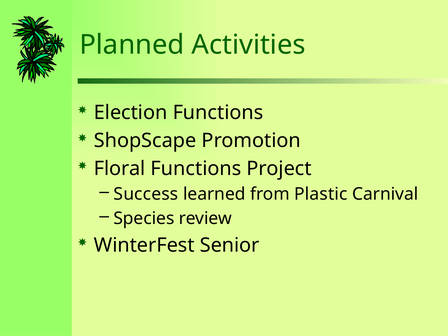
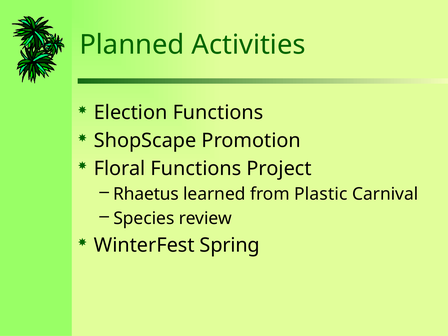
Success: Success -> Rhaetus
Senior: Senior -> Spring
